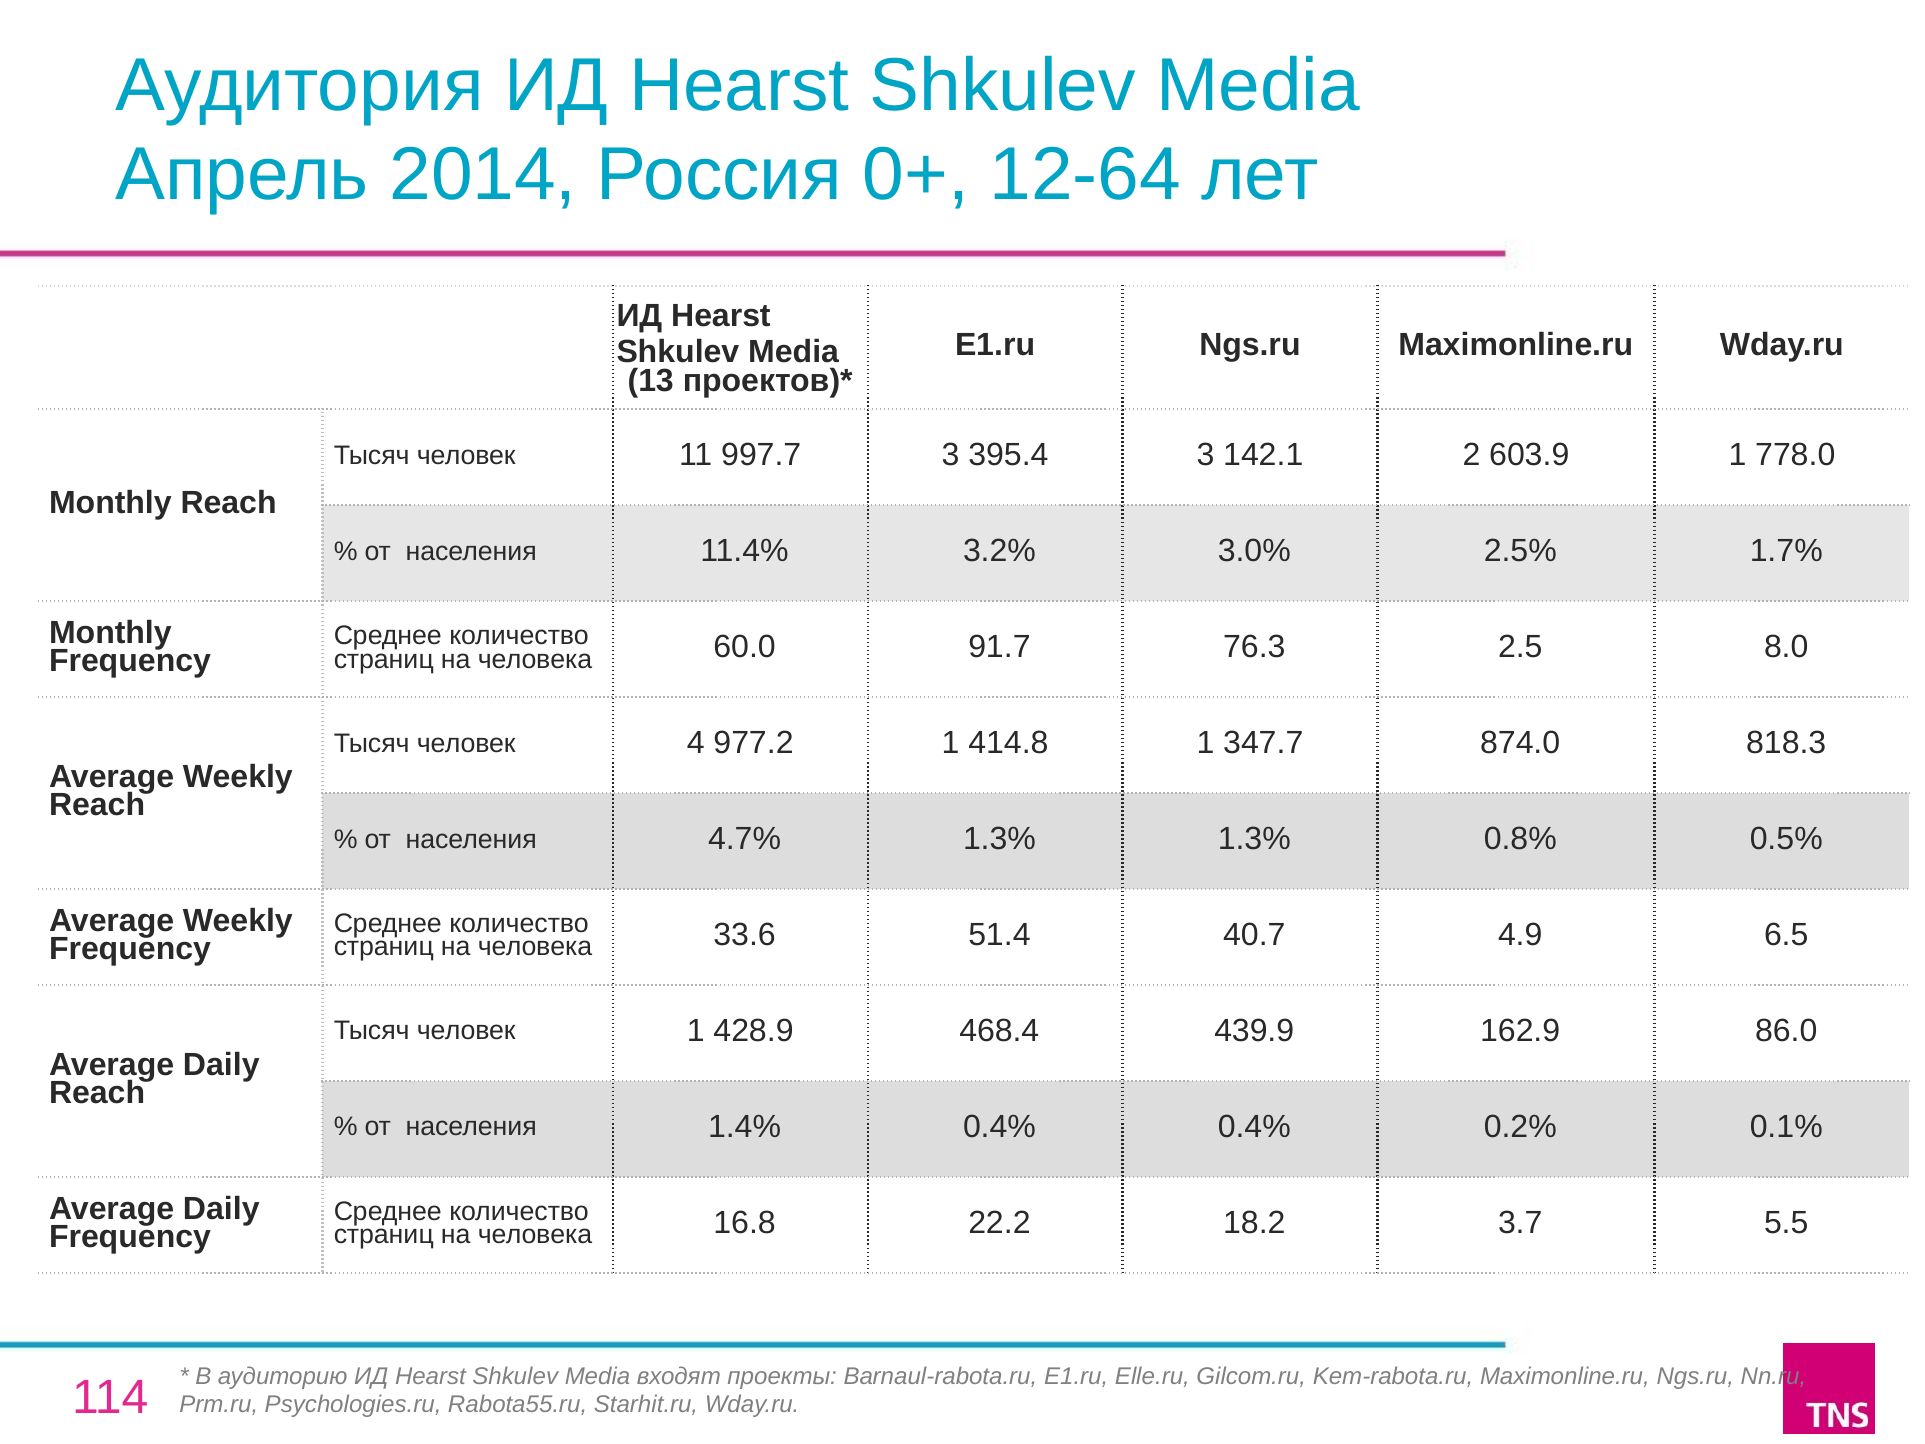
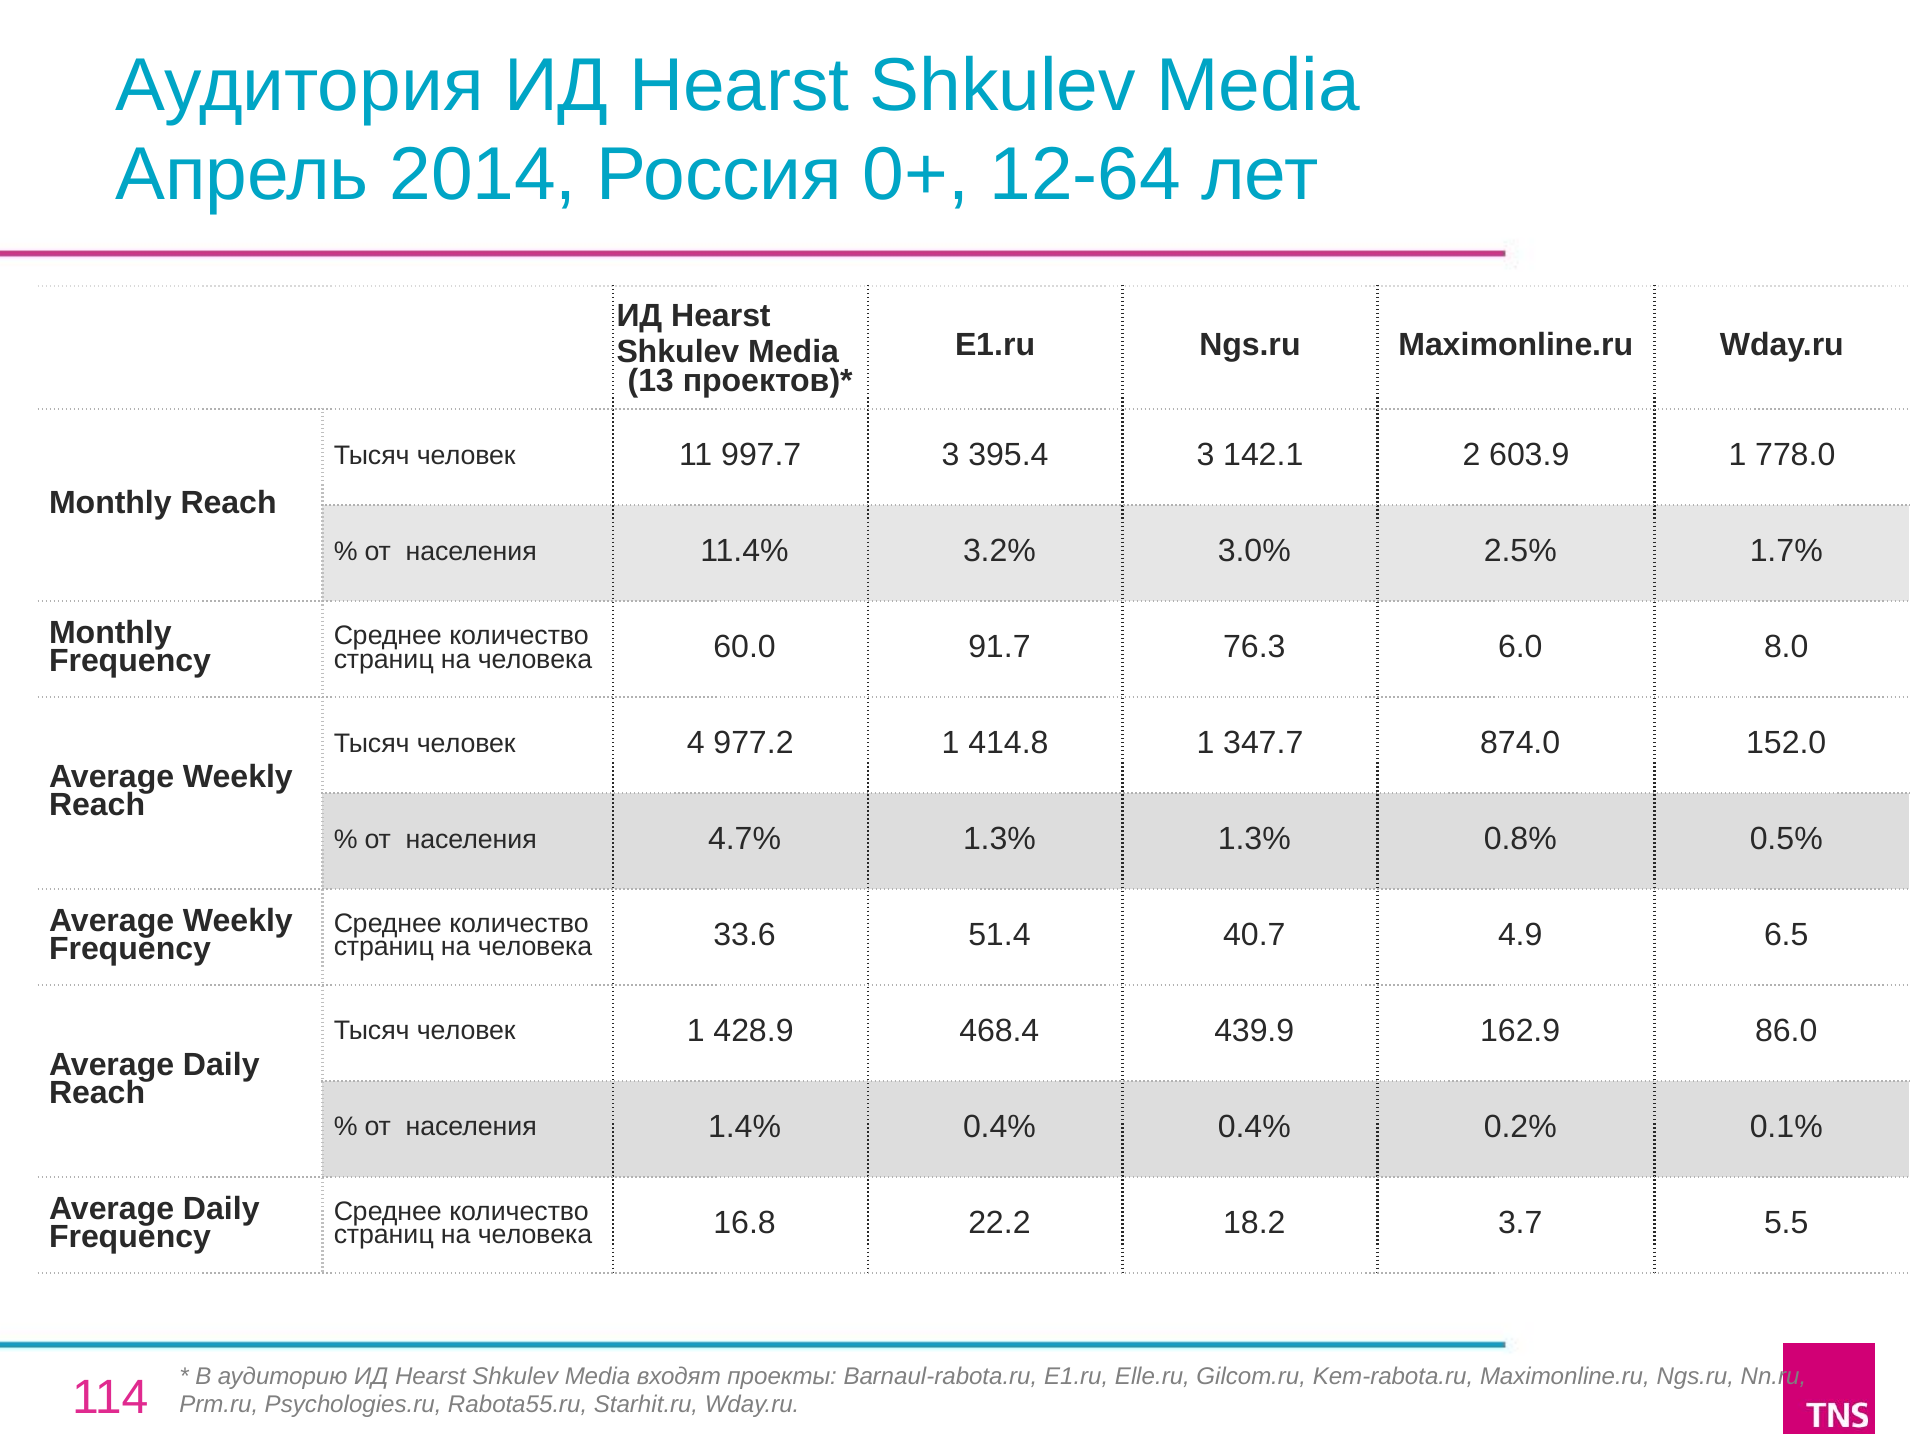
2.5: 2.5 -> 6.0
818.3: 818.3 -> 152.0
